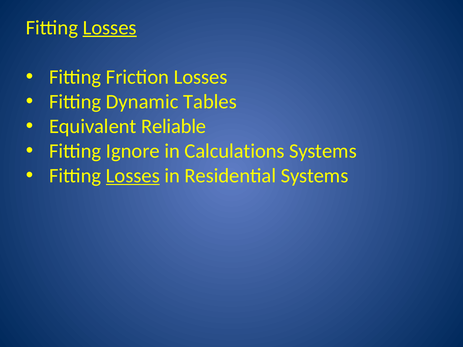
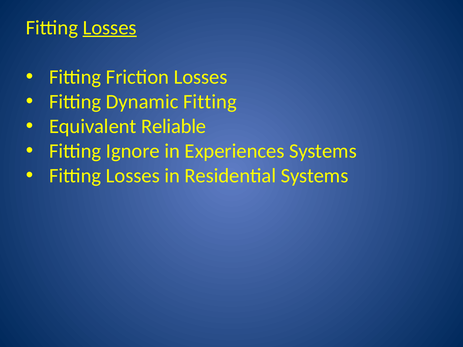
Dynamic Tables: Tables -> Fitting
Calculations: Calculations -> Experiences
Losses at (133, 176) underline: present -> none
